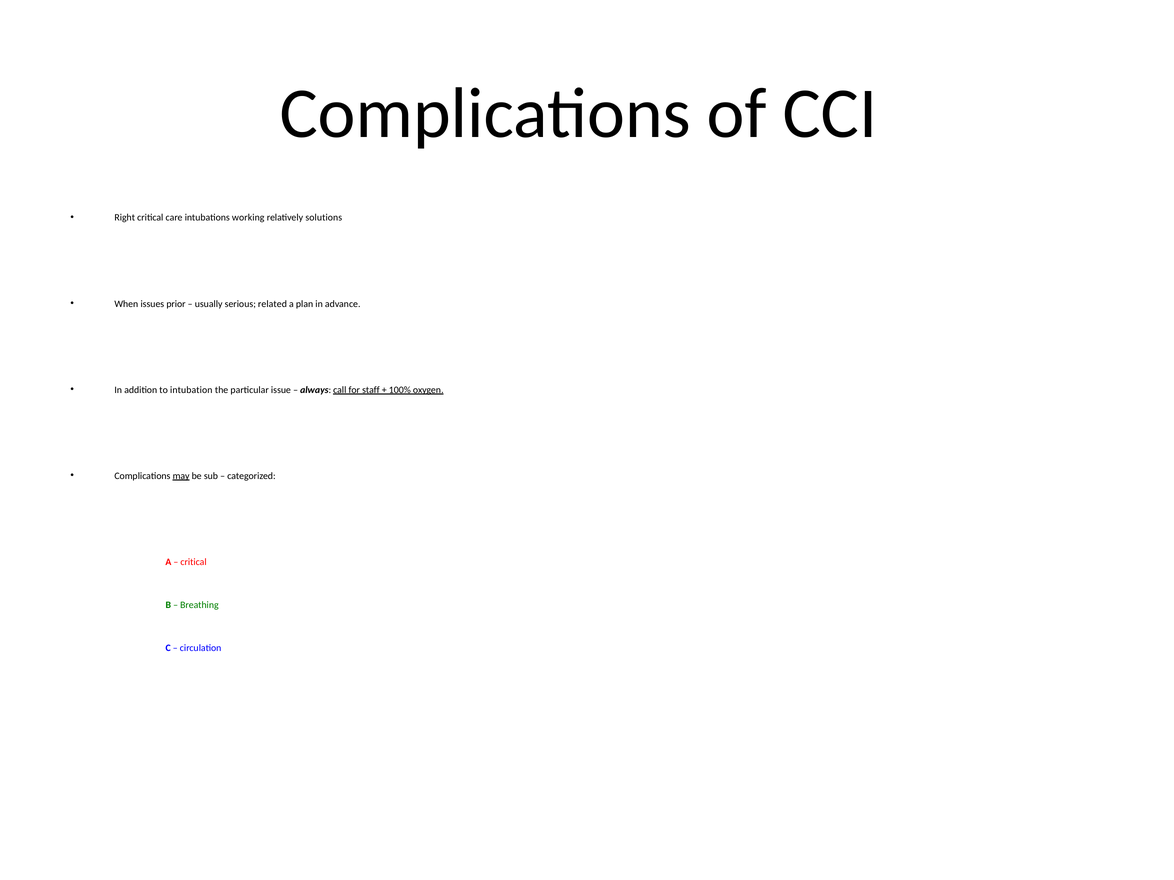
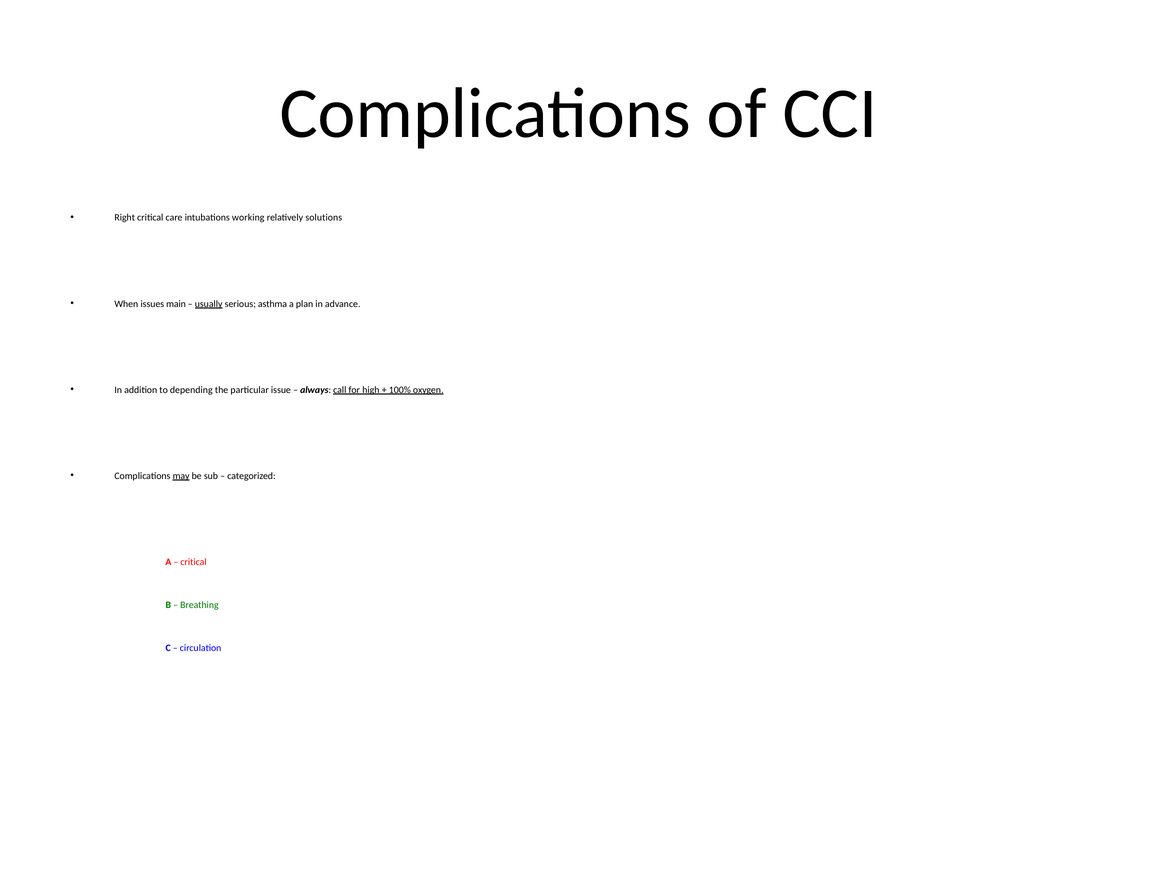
prior: prior -> main
usually underline: none -> present
related: related -> asthma
intubation: intubation -> depending
staff: staff -> high
